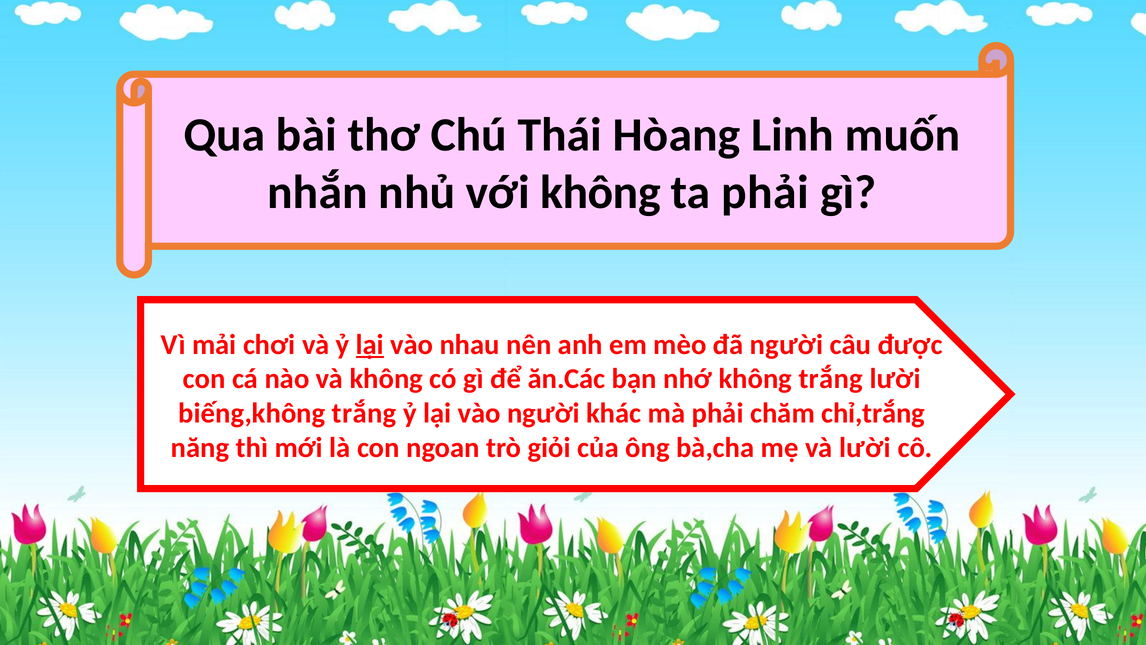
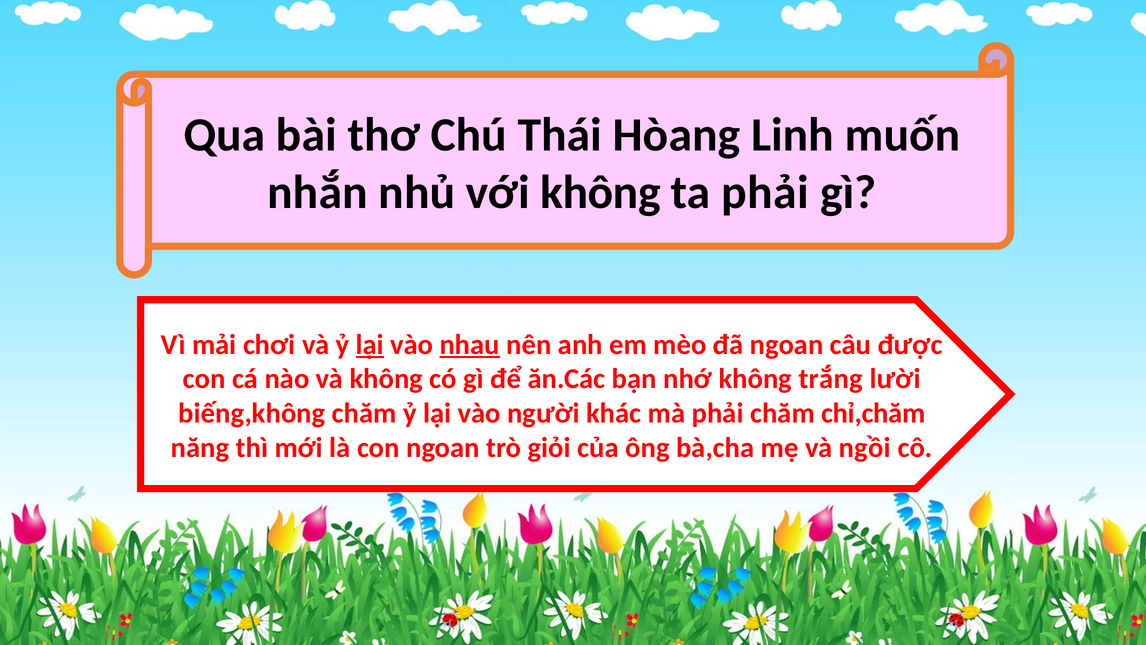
nhau underline: none -> present
đã người: người -> ngoan
biếng,không trắng: trắng -> chăm
chỉ,trắng: chỉ,trắng -> chỉ,chăm
và lười: lười -> ngồi
